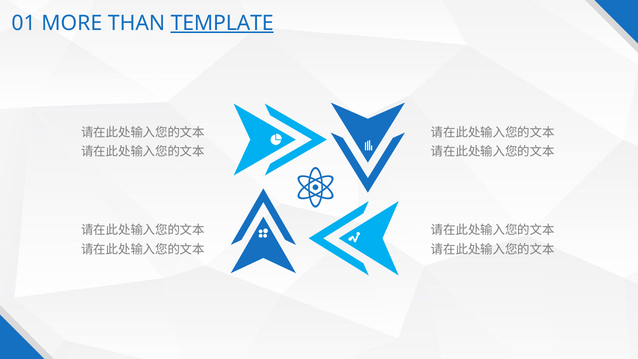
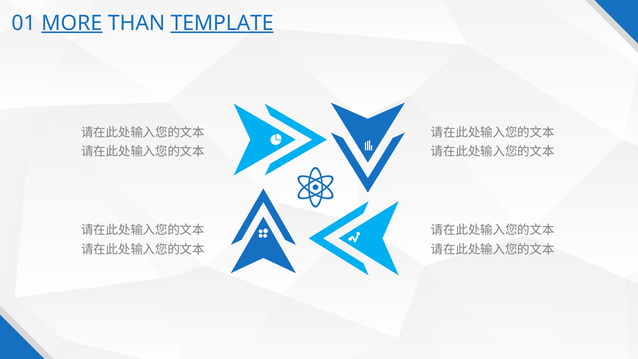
MORE underline: none -> present
